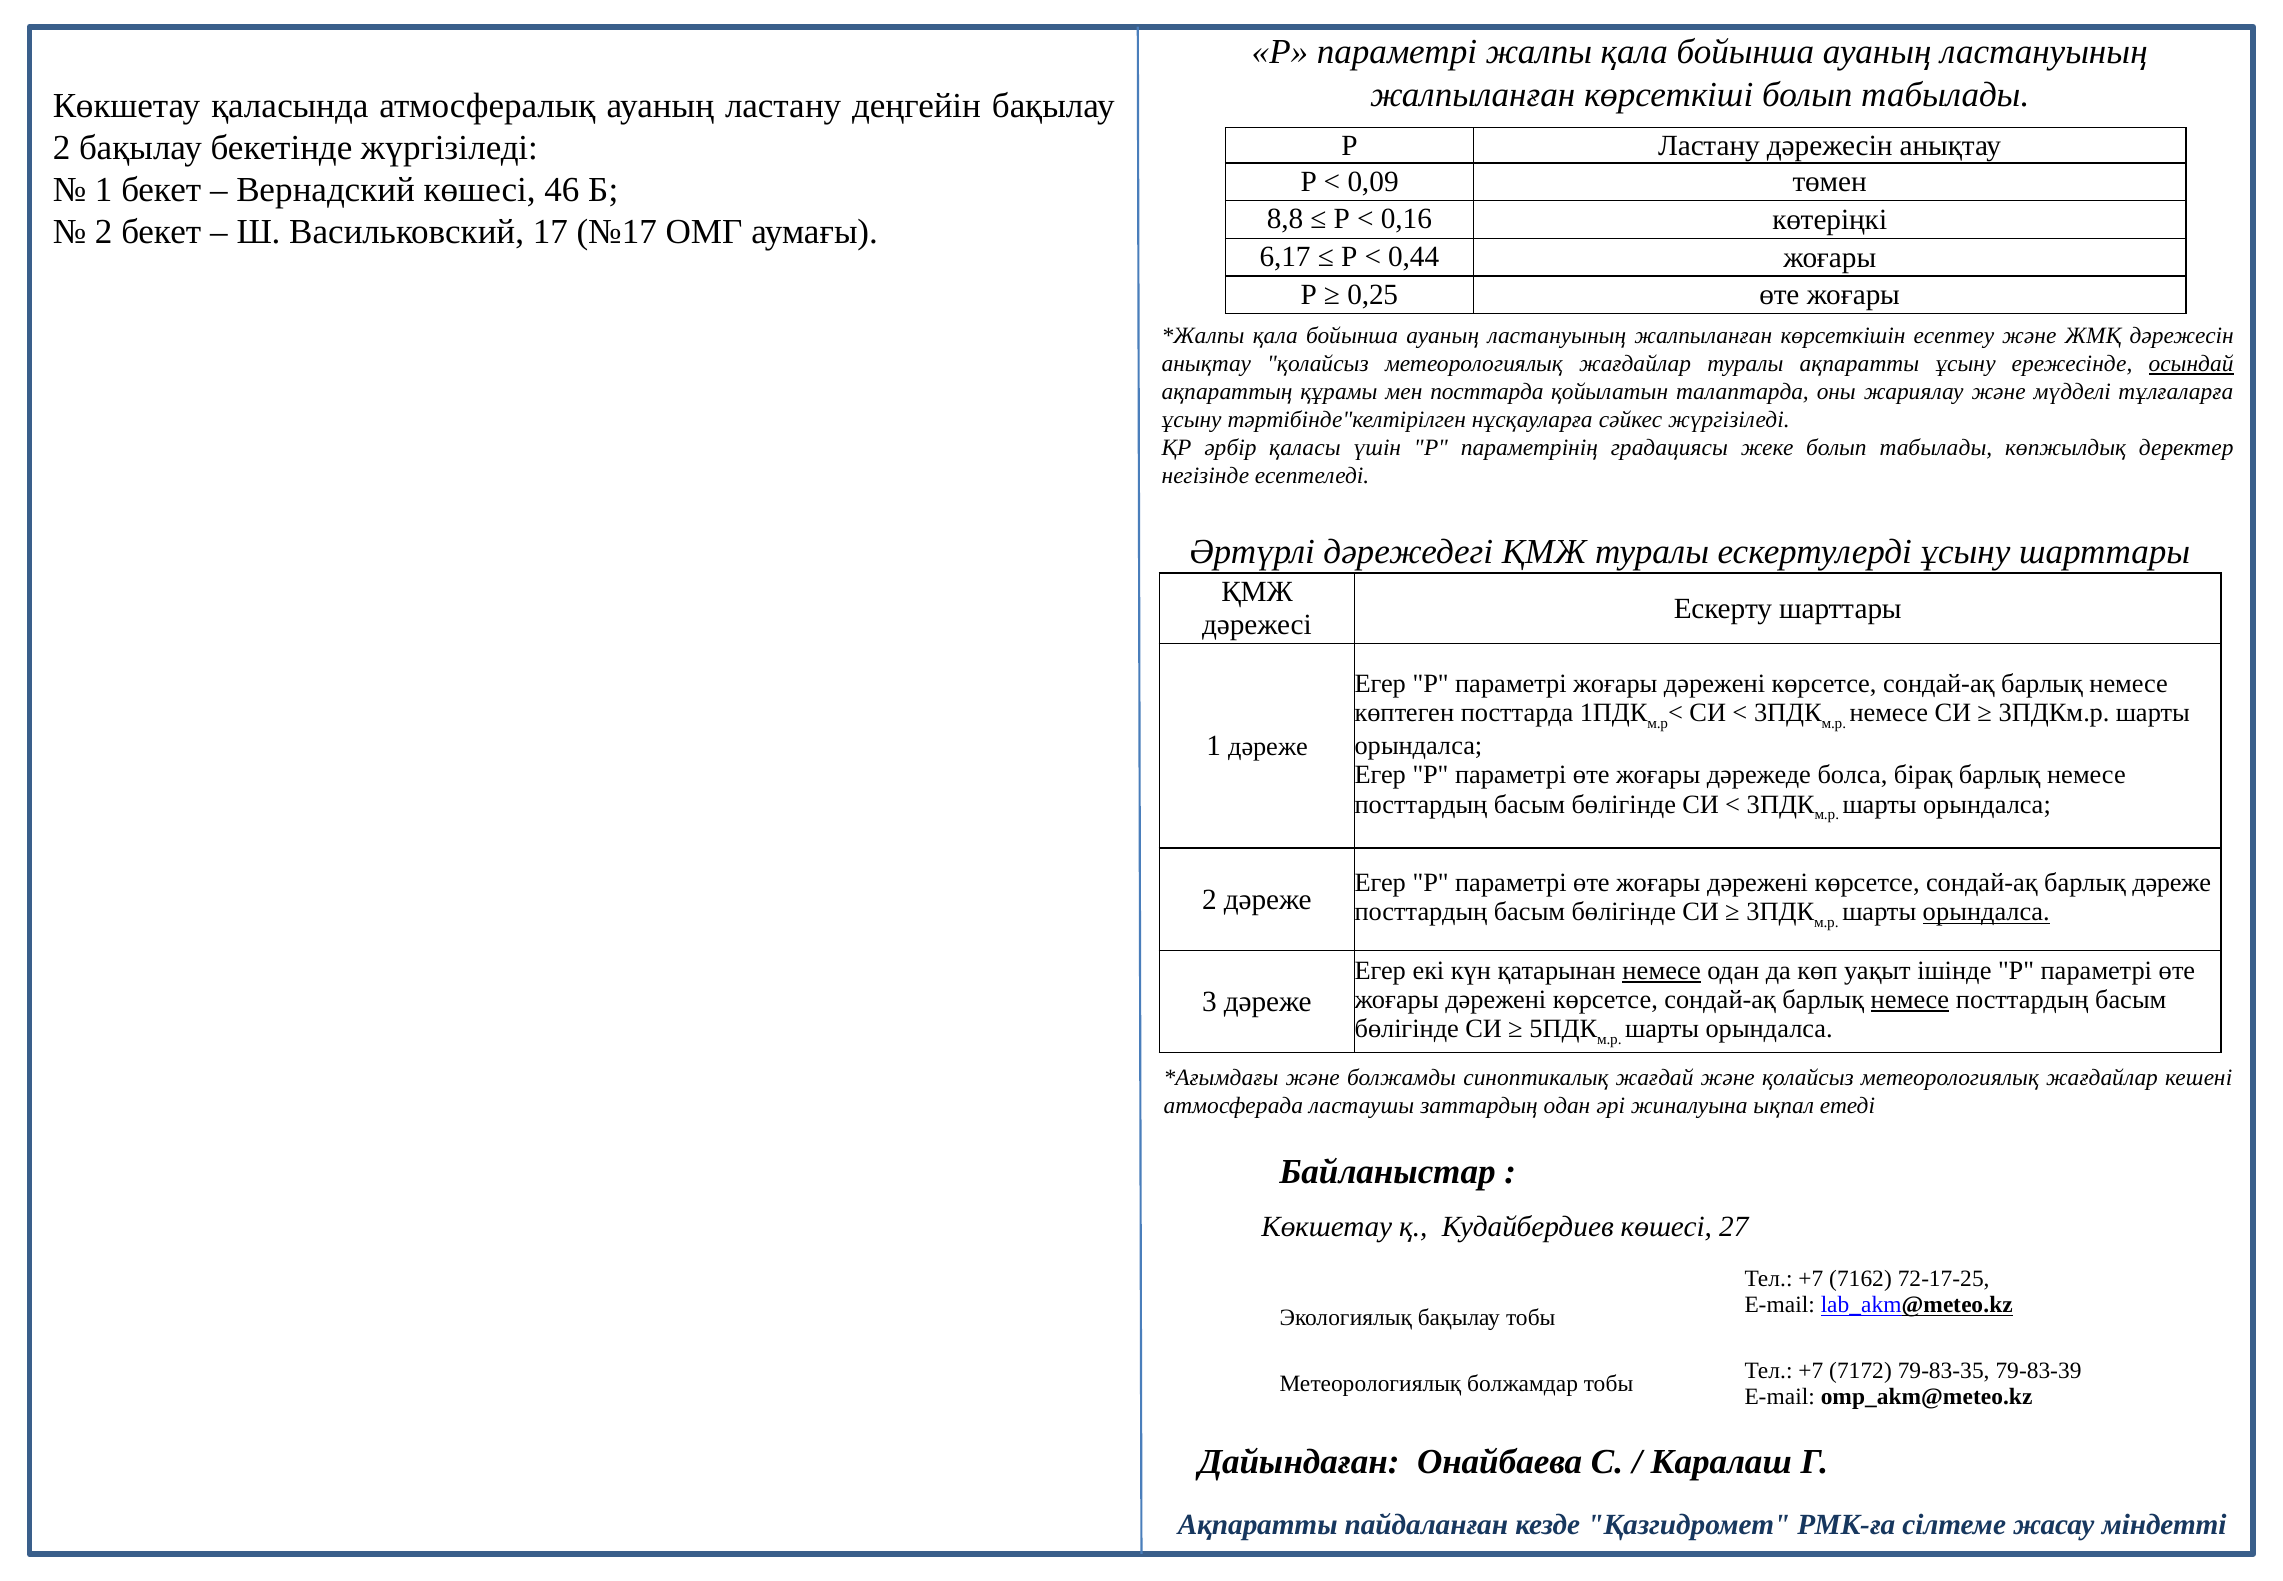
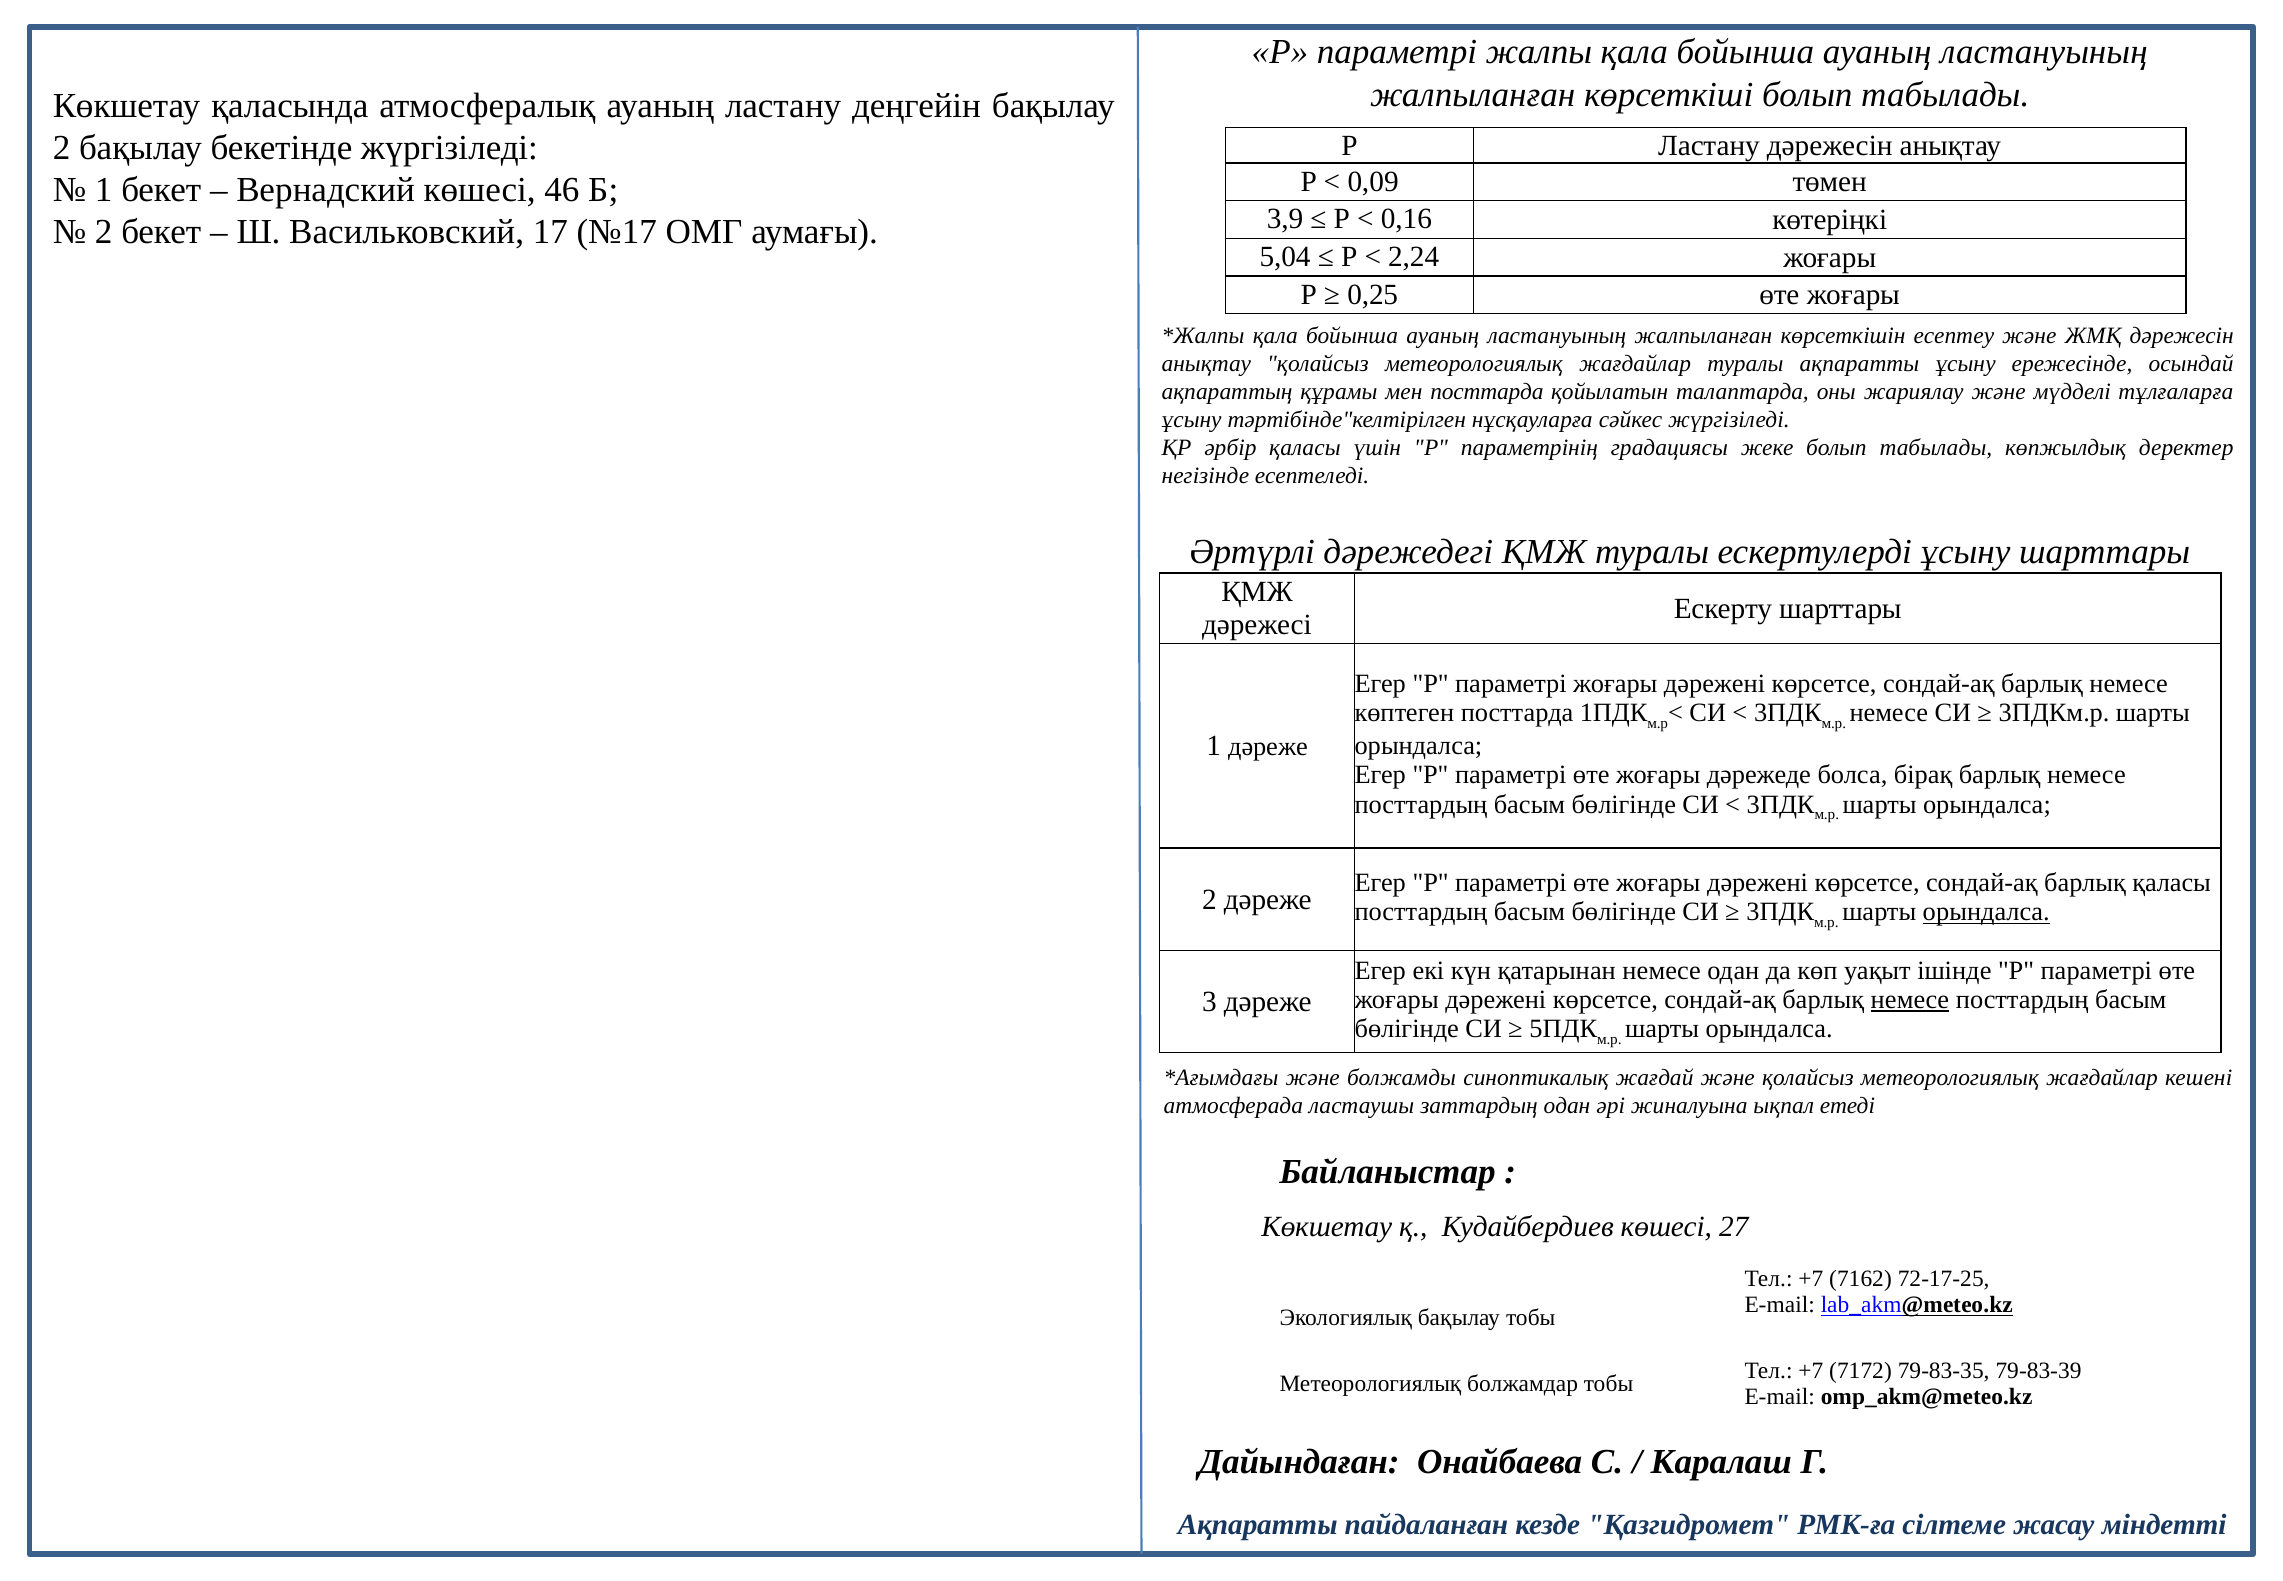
8,8: 8,8 -> 3,9
6,17: 6,17 -> 5,04
0,44: 0,44 -> 2,24
осындай underline: present -> none
барлық дәреже: дәреже -> қаласы
немесе at (1662, 970) underline: present -> none
